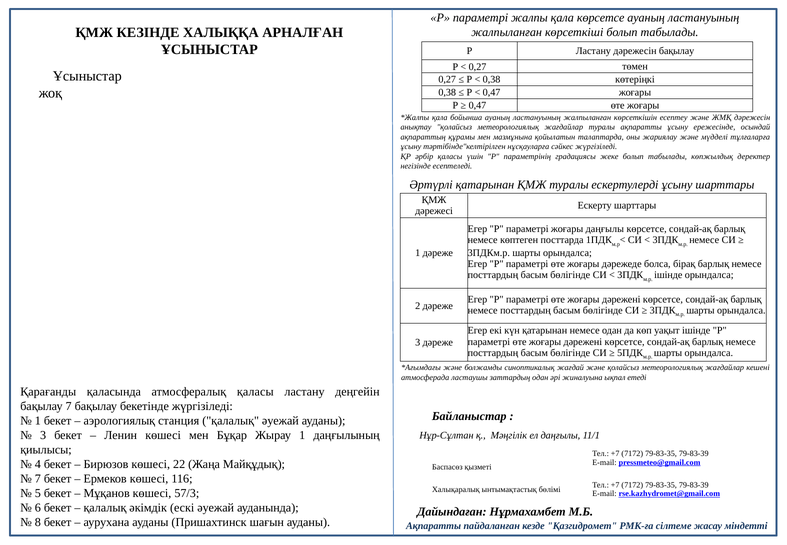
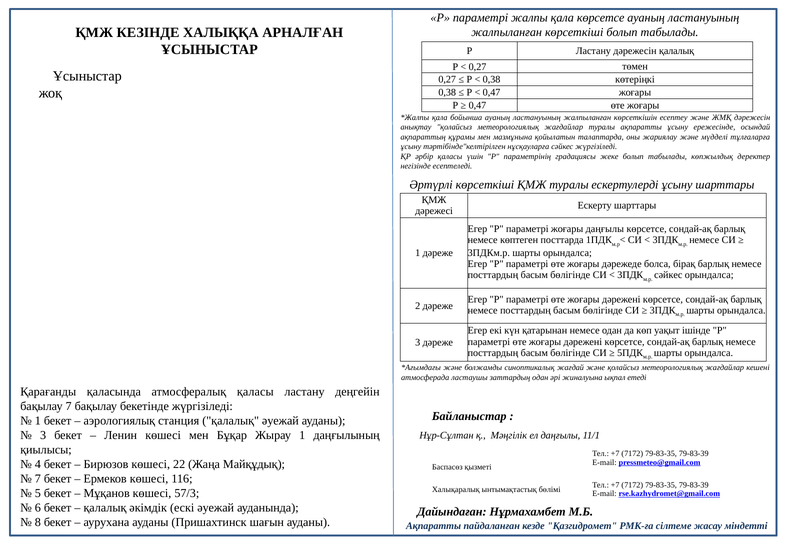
дәрежесін бақылау: бақылау -> қалалық
Әртүрлі қатарынан: қатарынан -> көрсеткіші
ішінде at (668, 275): ішінде -> сәйкес
